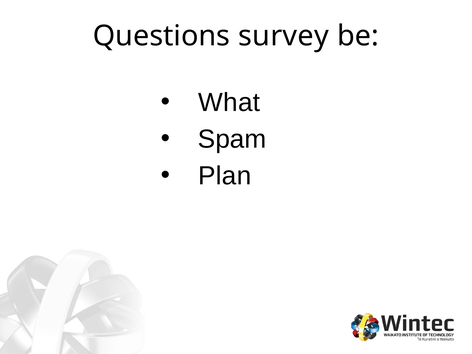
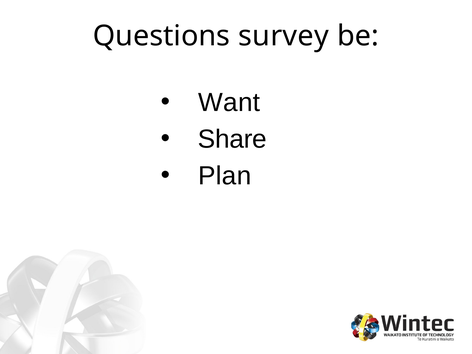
What: What -> Want
Spam: Spam -> Share
